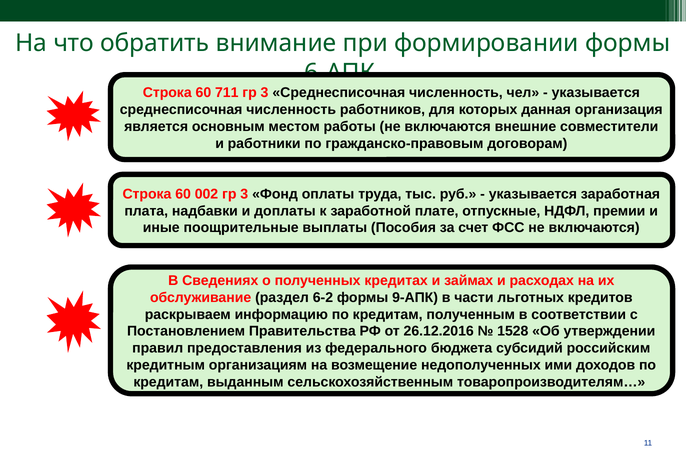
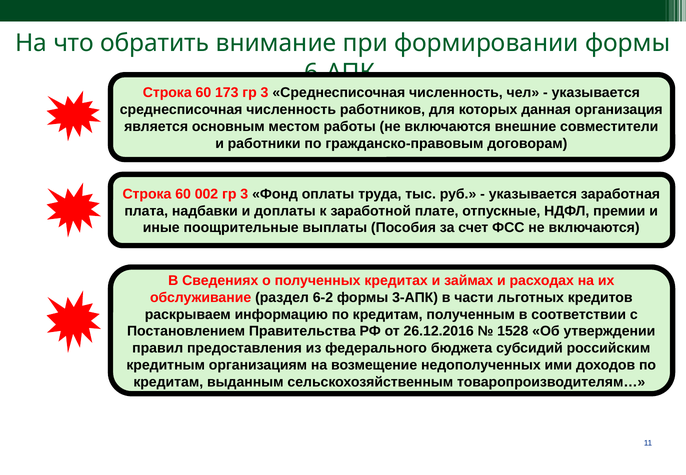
711: 711 -> 173
9-АПК: 9-АПК -> 3-АПК
